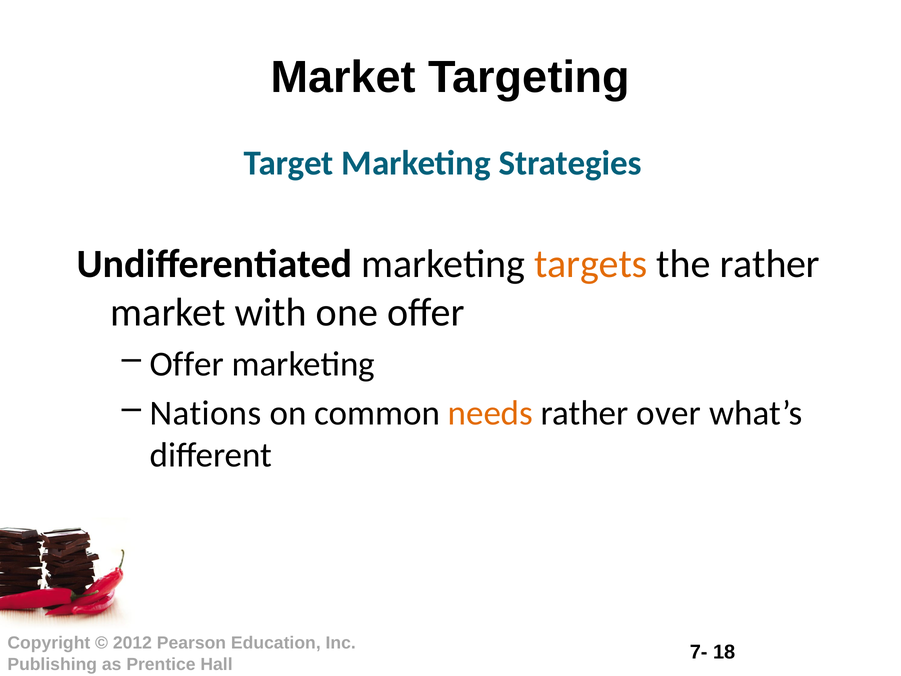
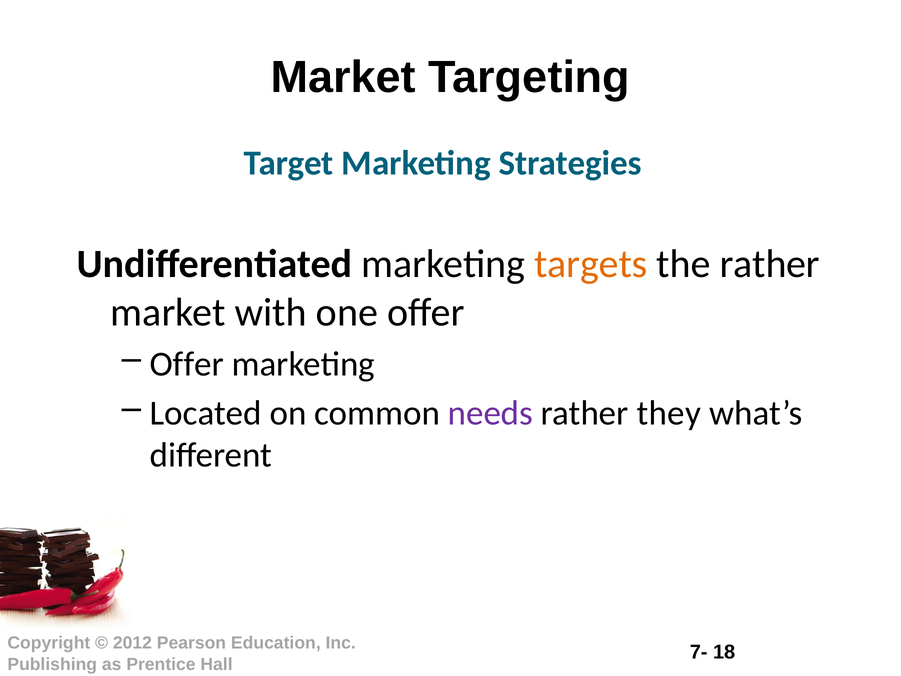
Nations: Nations -> Located
needs colour: orange -> purple
over: over -> they
